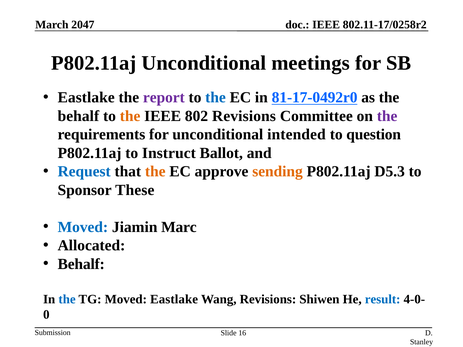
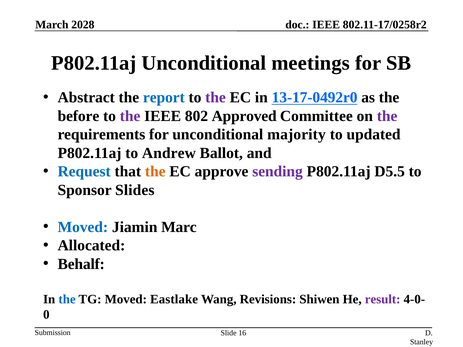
2047: 2047 -> 2028
Eastlake at (86, 98): Eastlake -> Abstract
report colour: purple -> blue
the at (216, 98) colour: blue -> purple
81-17-0492r0: 81-17-0492r0 -> 13-17-0492r0
behalf at (78, 116): behalf -> before
the at (130, 116) colour: orange -> purple
802 Revisions: Revisions -> Approved
intended: intended -> majority
question: question -> updated
Instruct: Instruct -> Andrew
sending colour: orange -> purple
D5.3: D5.3 -> D5.5
These: These -> Slides
result colour: blue -> purple
